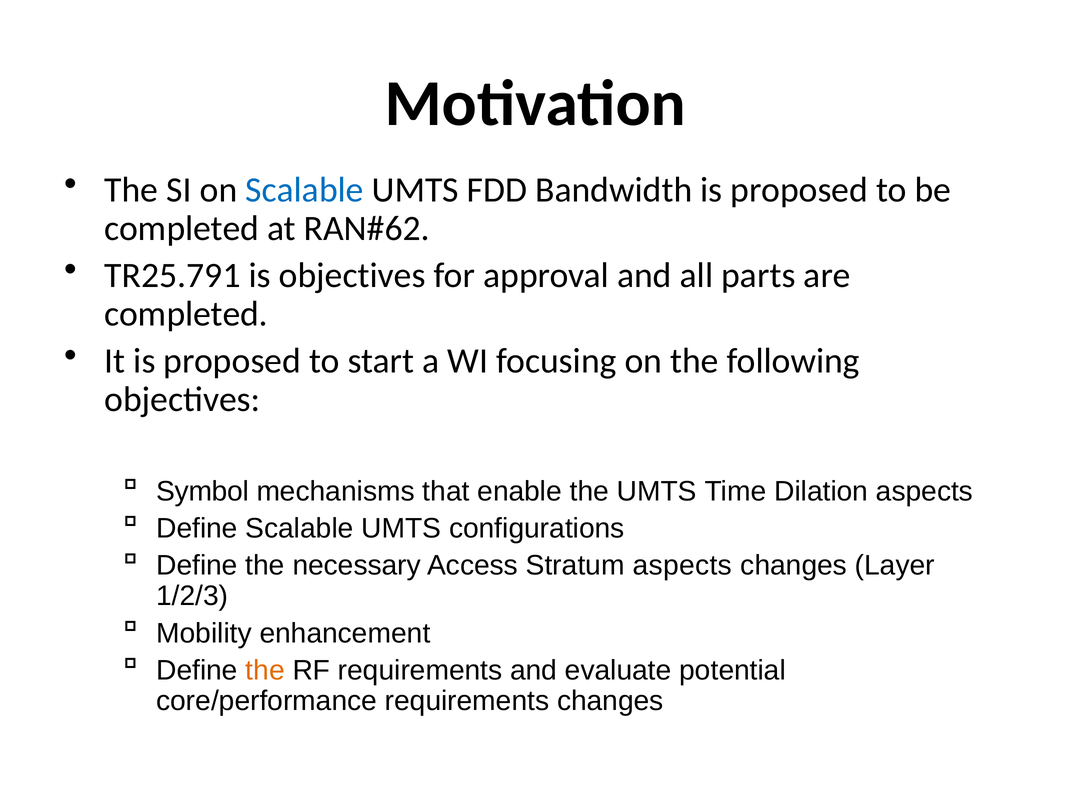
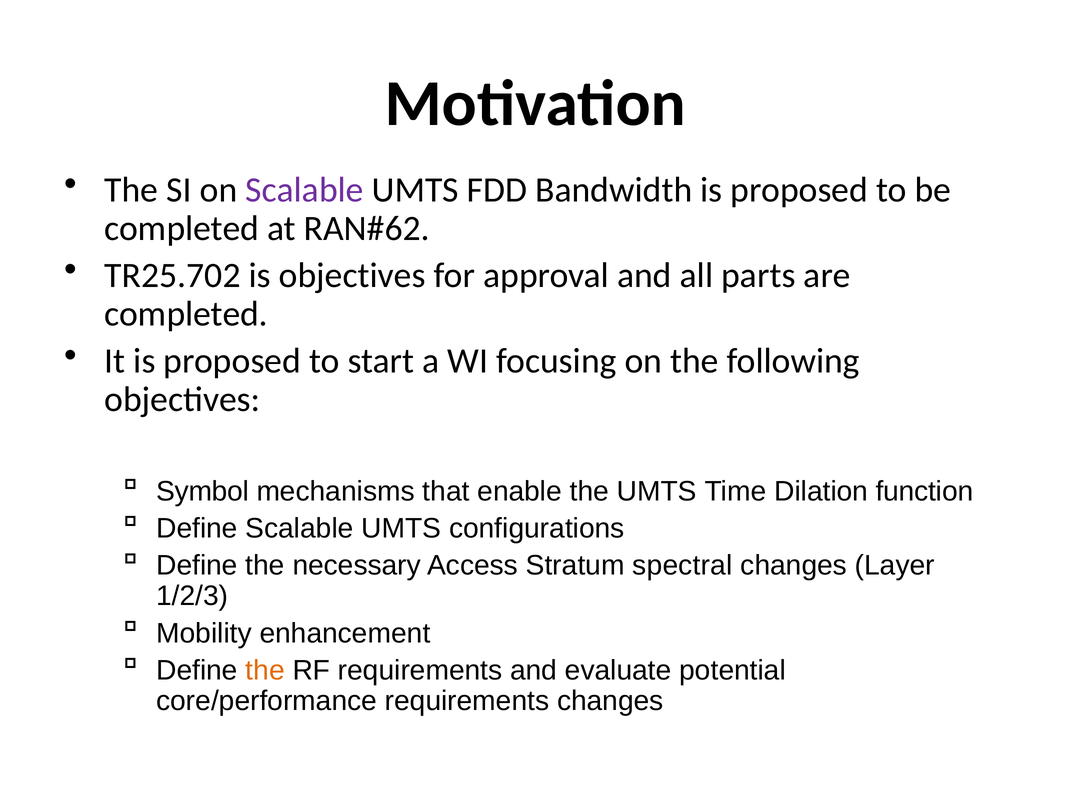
Scalable at (304, 190) colour: blue -> purple
TR25.791: TR25.791 -> TR25.702
Dilation aspects: aspects -> function
Stratum aspects: aspects -> spectral
